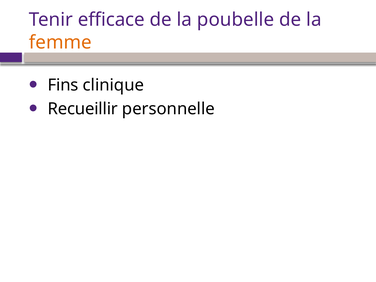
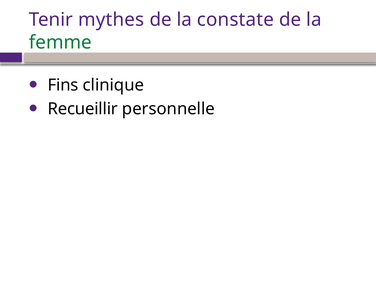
efficace: efficace -> mythes
poubelle: poubelle -> constate
femme colour: orange -> green
